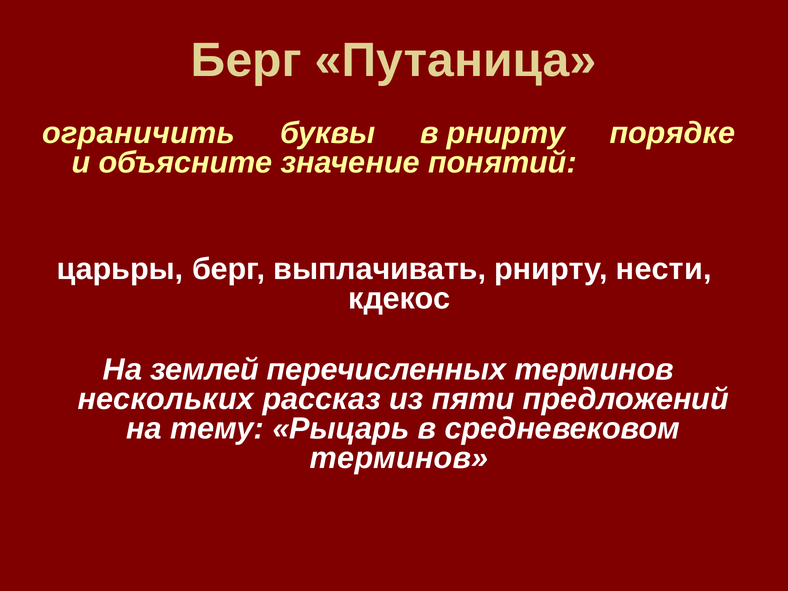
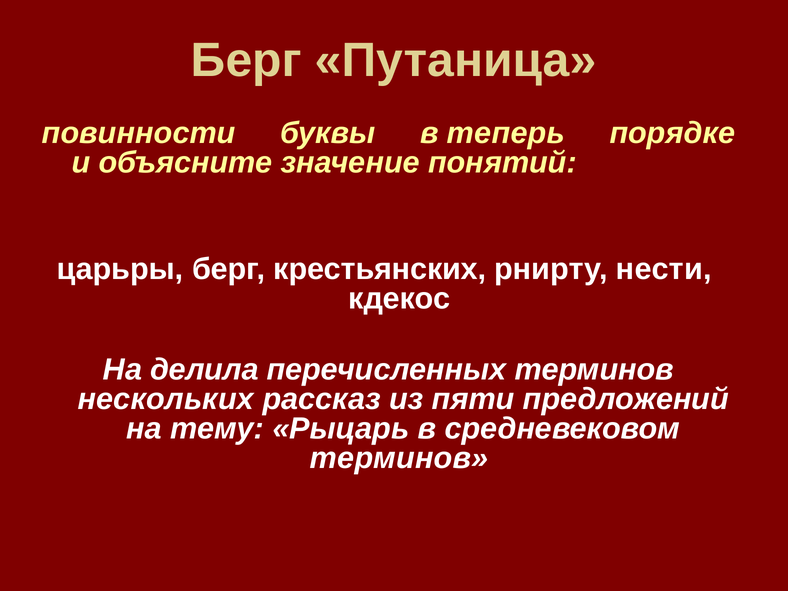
ограничить: ограничить -> повинности
в рнирту: рнирту -> теперь
выплачивать: выплачивать -> крестьянских
землей: землей -> делила
